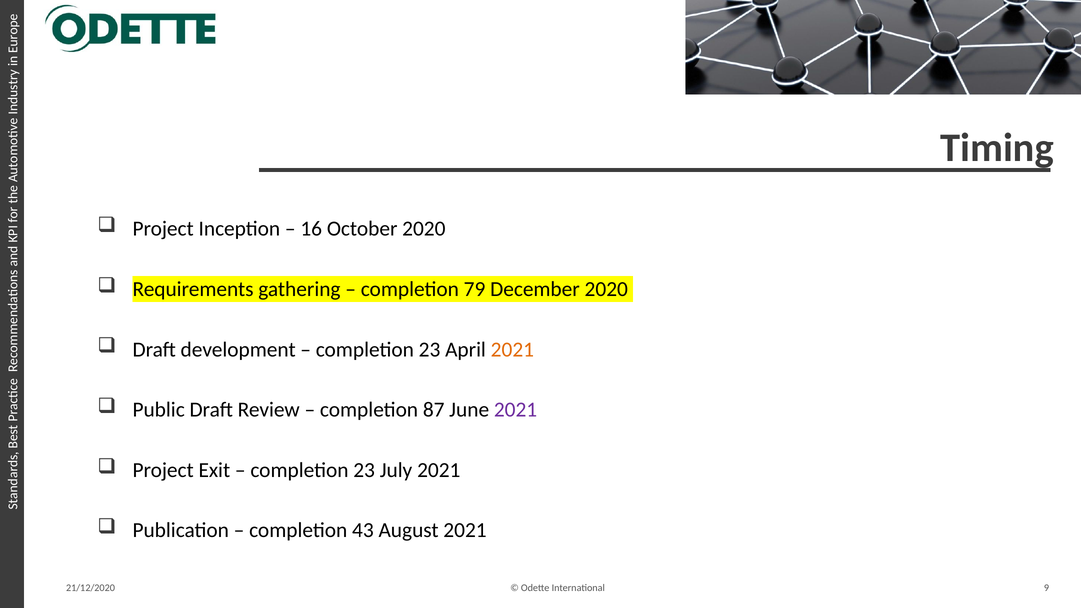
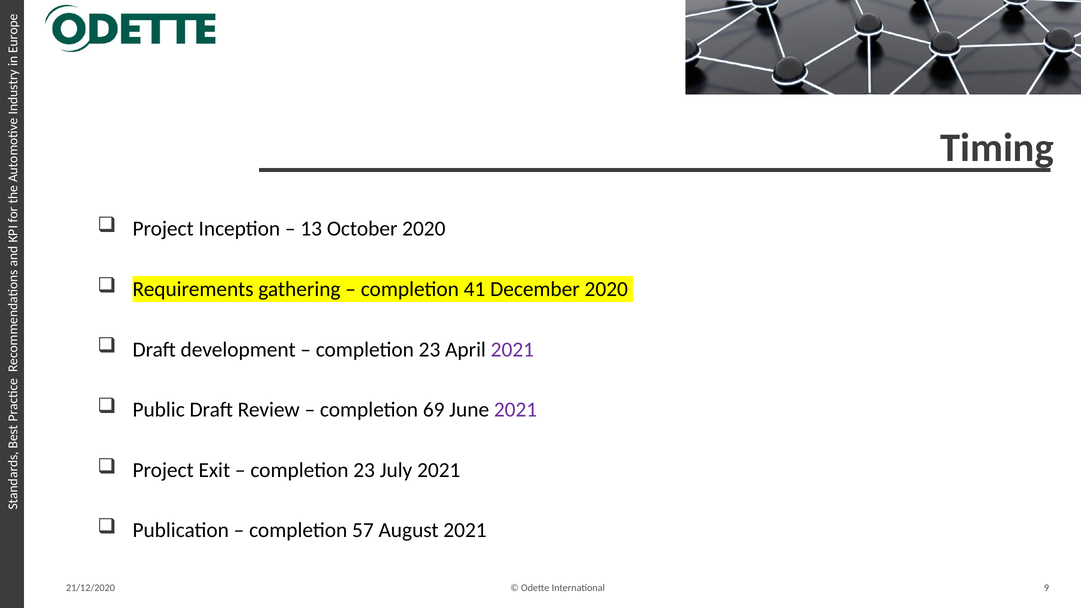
16: 16 -> 13
79: 79 -> 41
2021 at (512, 350) colour: orange -> purple
87: 87 -> 69
43: 43 -> 57
